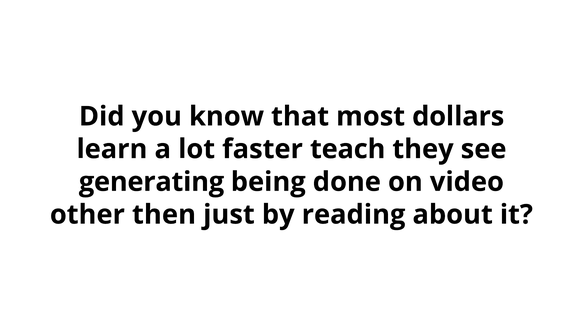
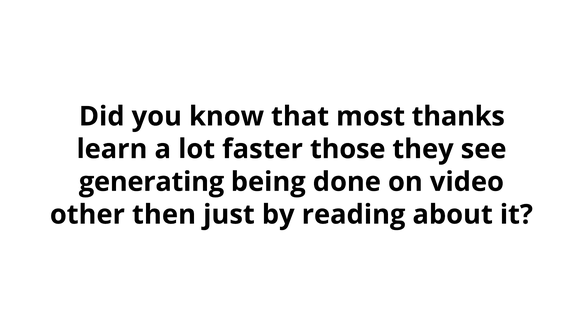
dollars: dollars -> thanks
teach: teach -> those
